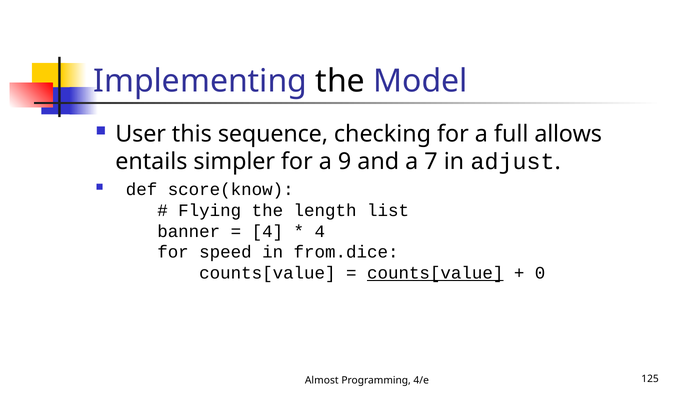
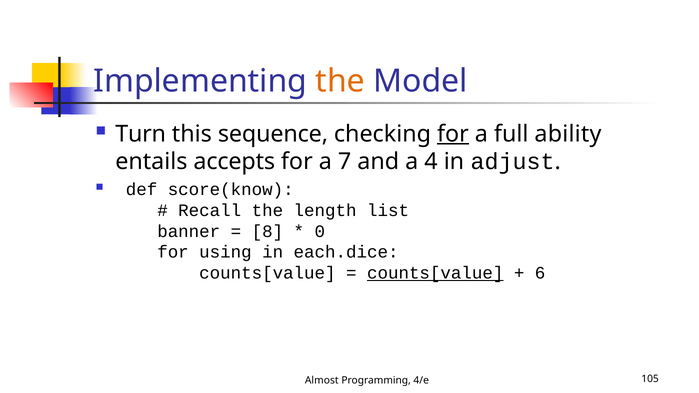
the at (340, 81) colour: black -> orange
User: User -> Turn
for at (453, 134) underline: none -> present
allows: allows -> ability
simpler: simpler -> accepts
9: 9 -> 7
7: 7 -> 4
Flying: Flying -> Recall
4 at (267, 231): 4 -> 8
4 at (320, 231): 4 -> 0
speed: speed -> using
from.dice: from.dice -> each.dice
0: 0 -> 6
125: 125 -> 105
